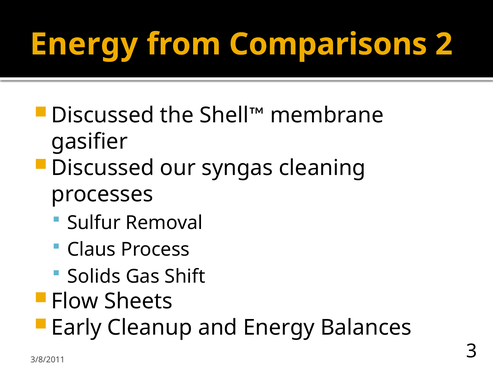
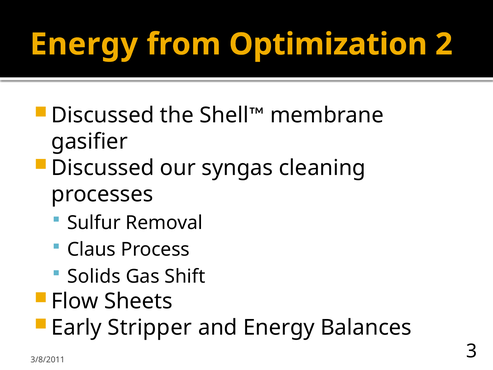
Comparisons: Comparisons -> Optimization
Cleanup: Cleanup -> Stripper
